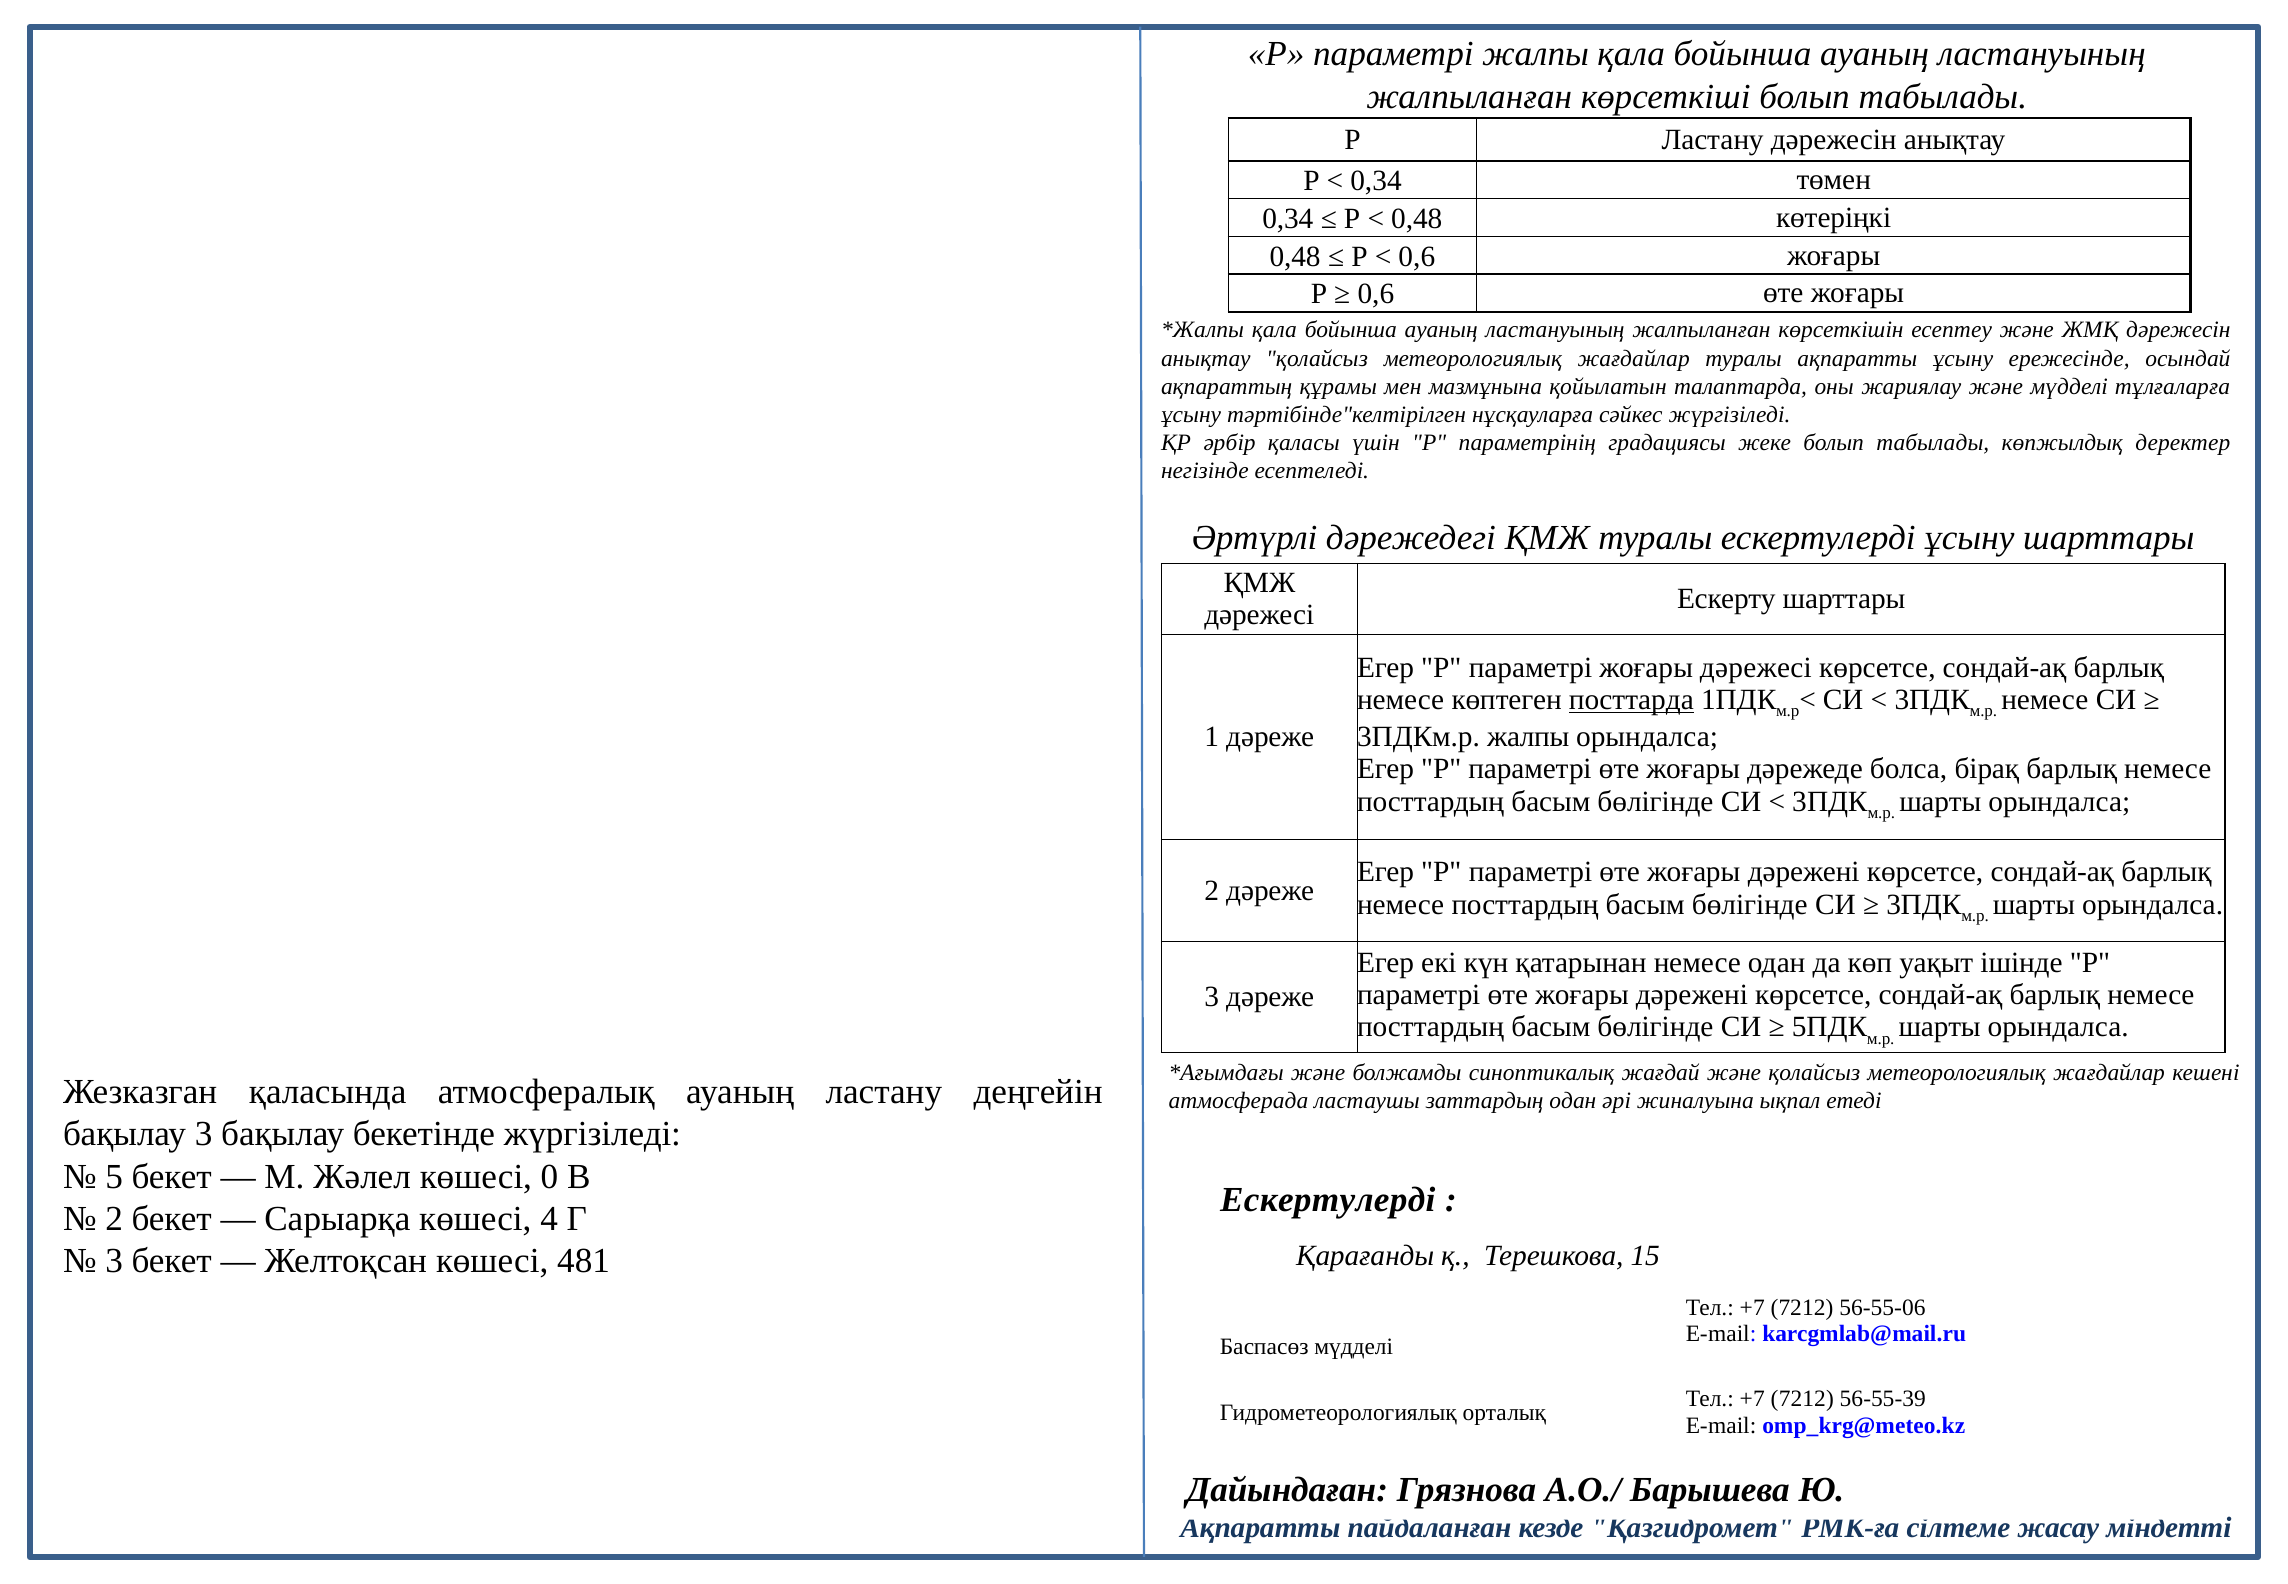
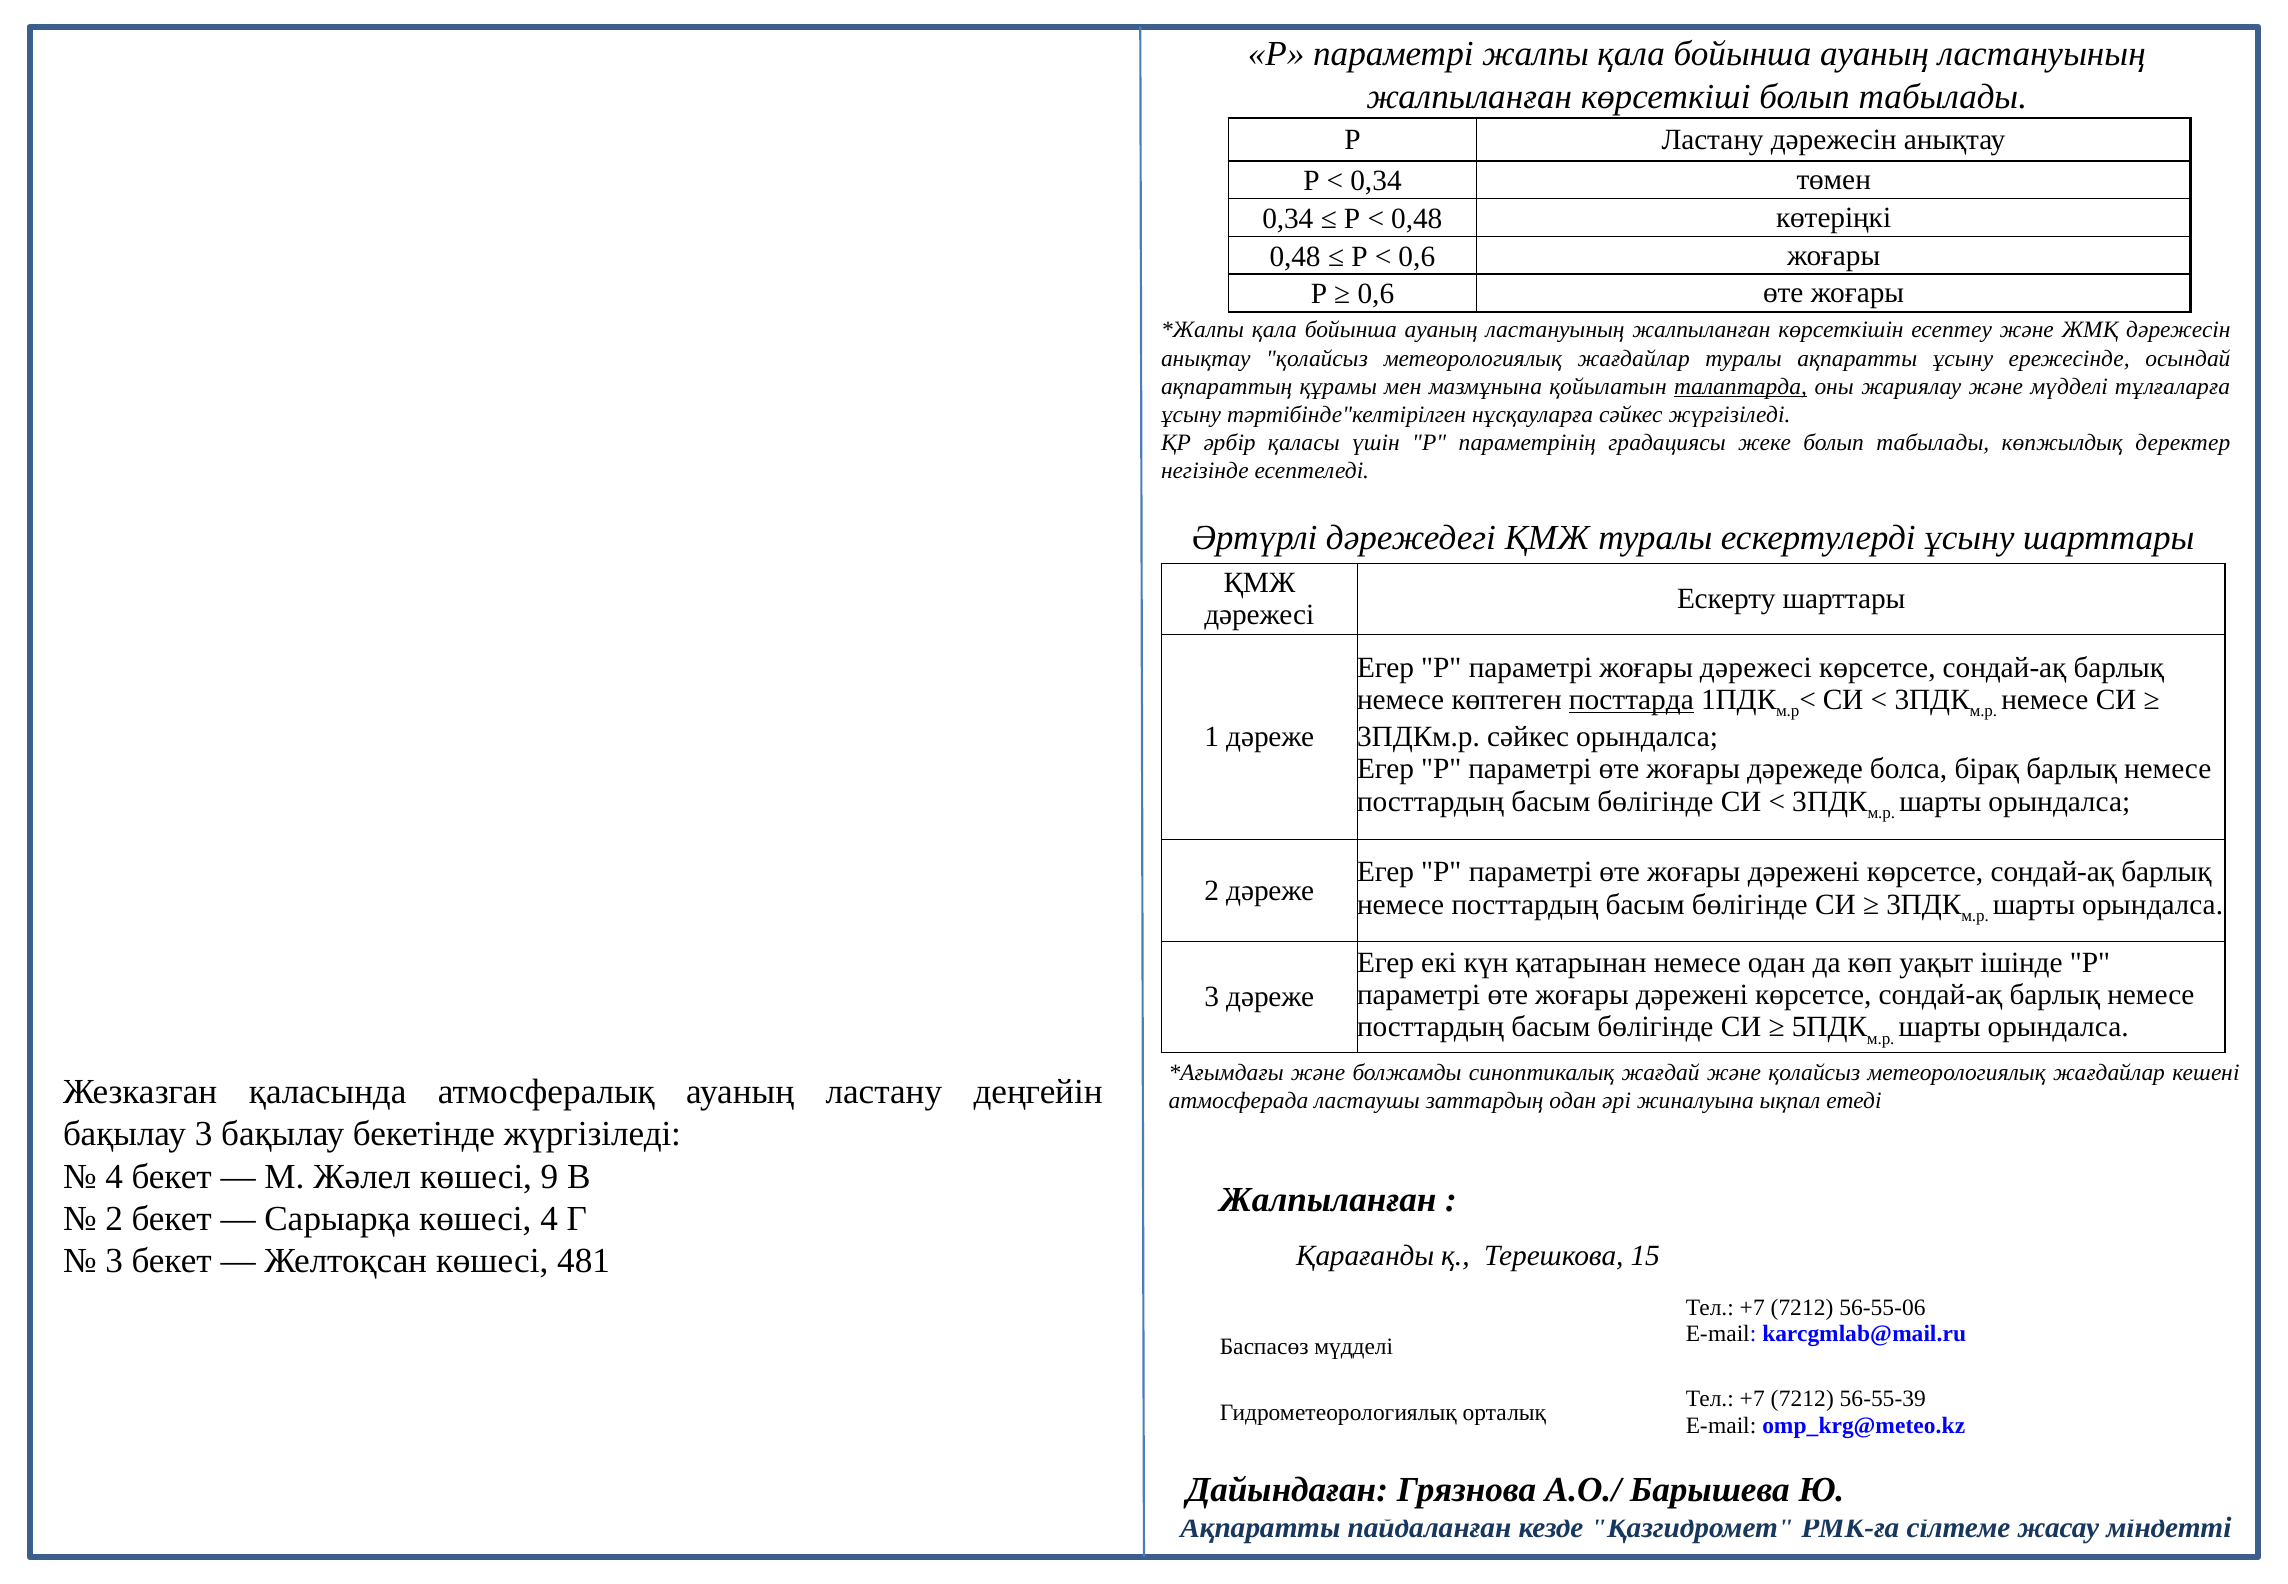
талаптарда underline: none -> present
3ПДКм.р жалпы: жалпы -> сәйкес
5 at (114, 1176): 5 -> 4
0: 0 -> 9
Ескертулерді at (1328, 1200): Ескертулерді -> Жалпыланған
